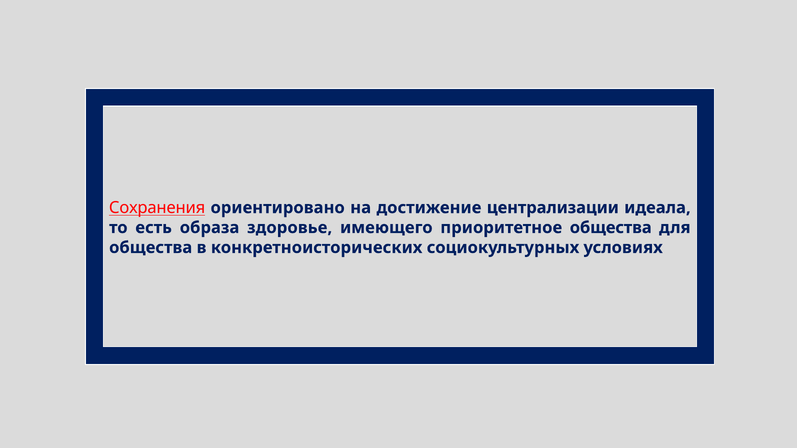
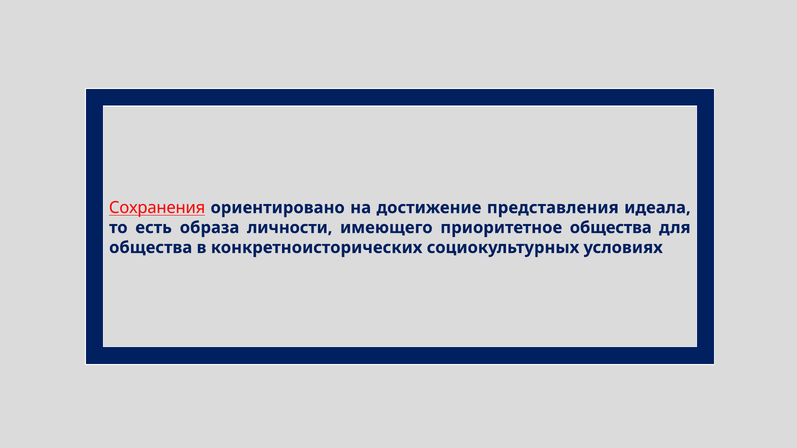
централизации: централизации -> представления
здоровье: здоровье -> личности
